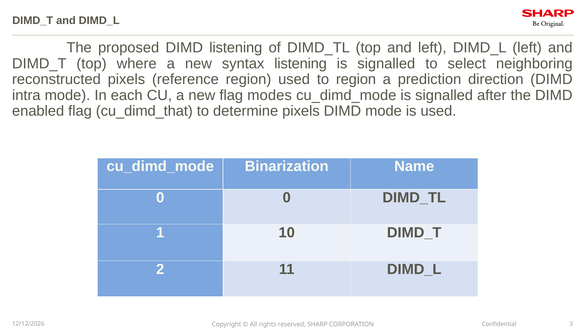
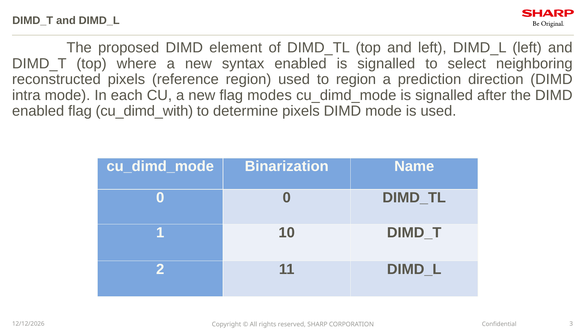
DIMD listening: listening -> element
syntax listening: listening -> enabled
cu_dimd_that: cu_dimd_that -> cu_dimd_with
